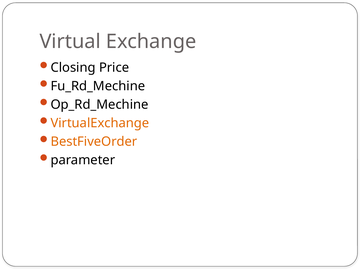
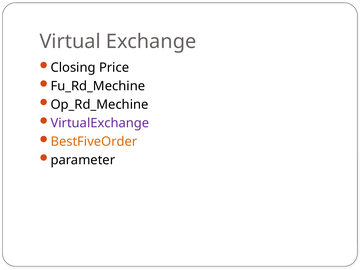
VirtualExchange colour: orange -> purple
